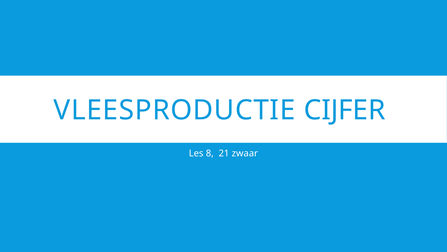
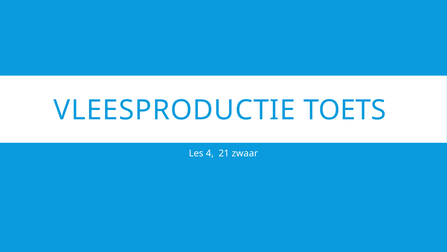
CIJFER: CIJFER -> TOETS
8: 8 -> 4
